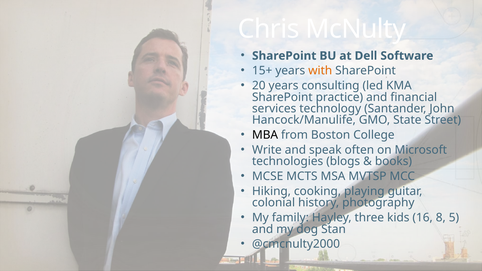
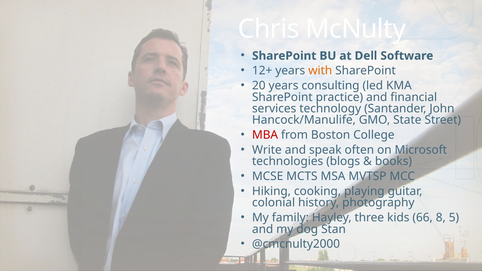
15+: 15+ -> 12+
MBA colour: black -> red
16: 16 -> 66
